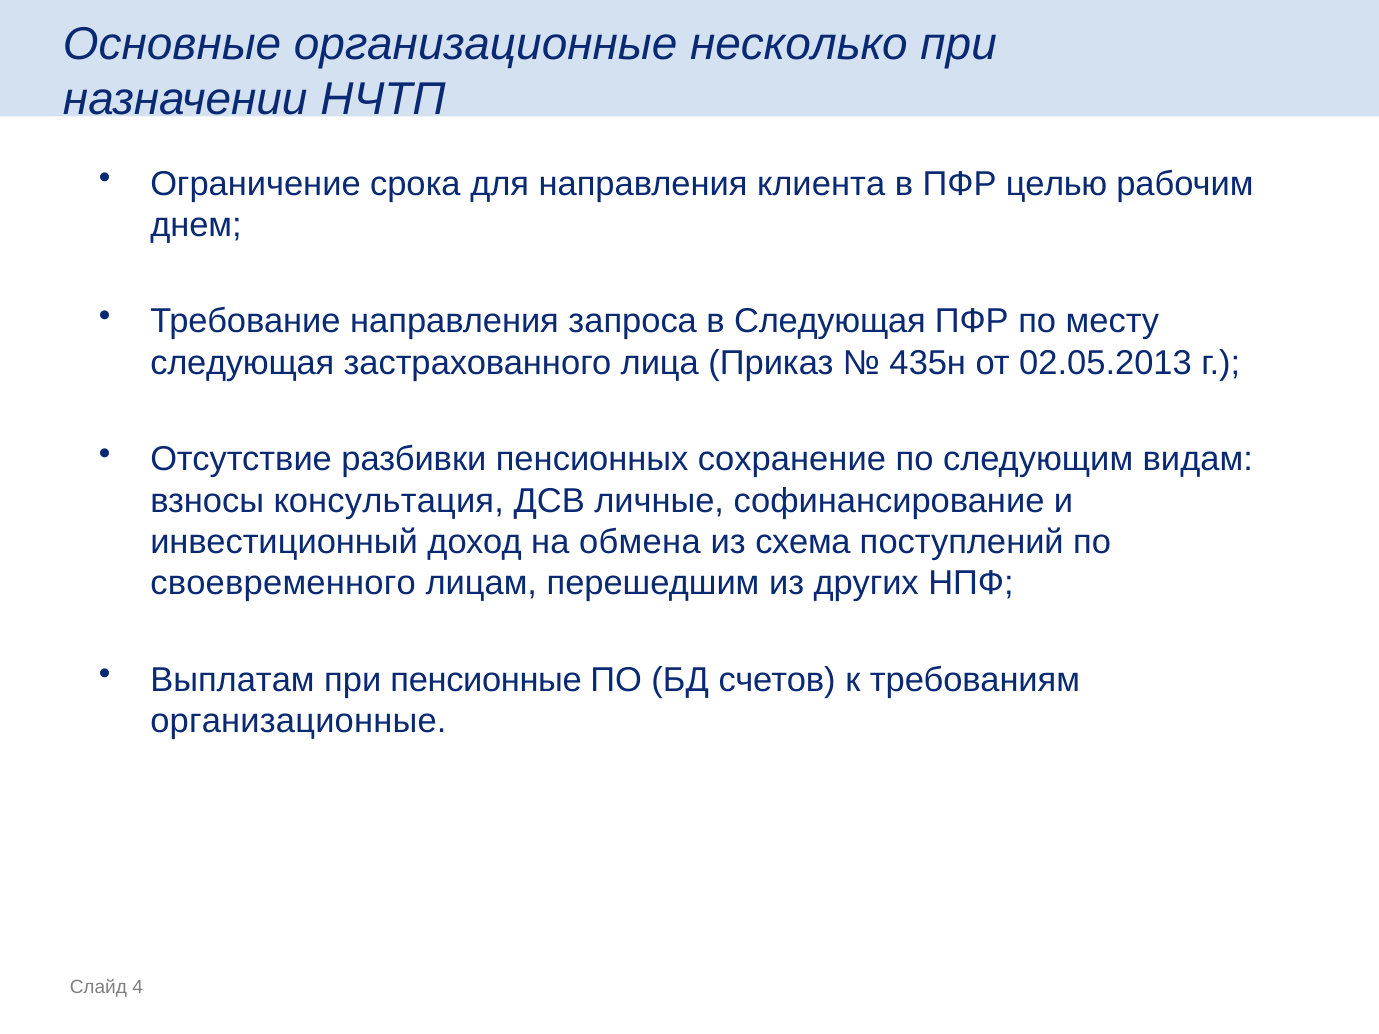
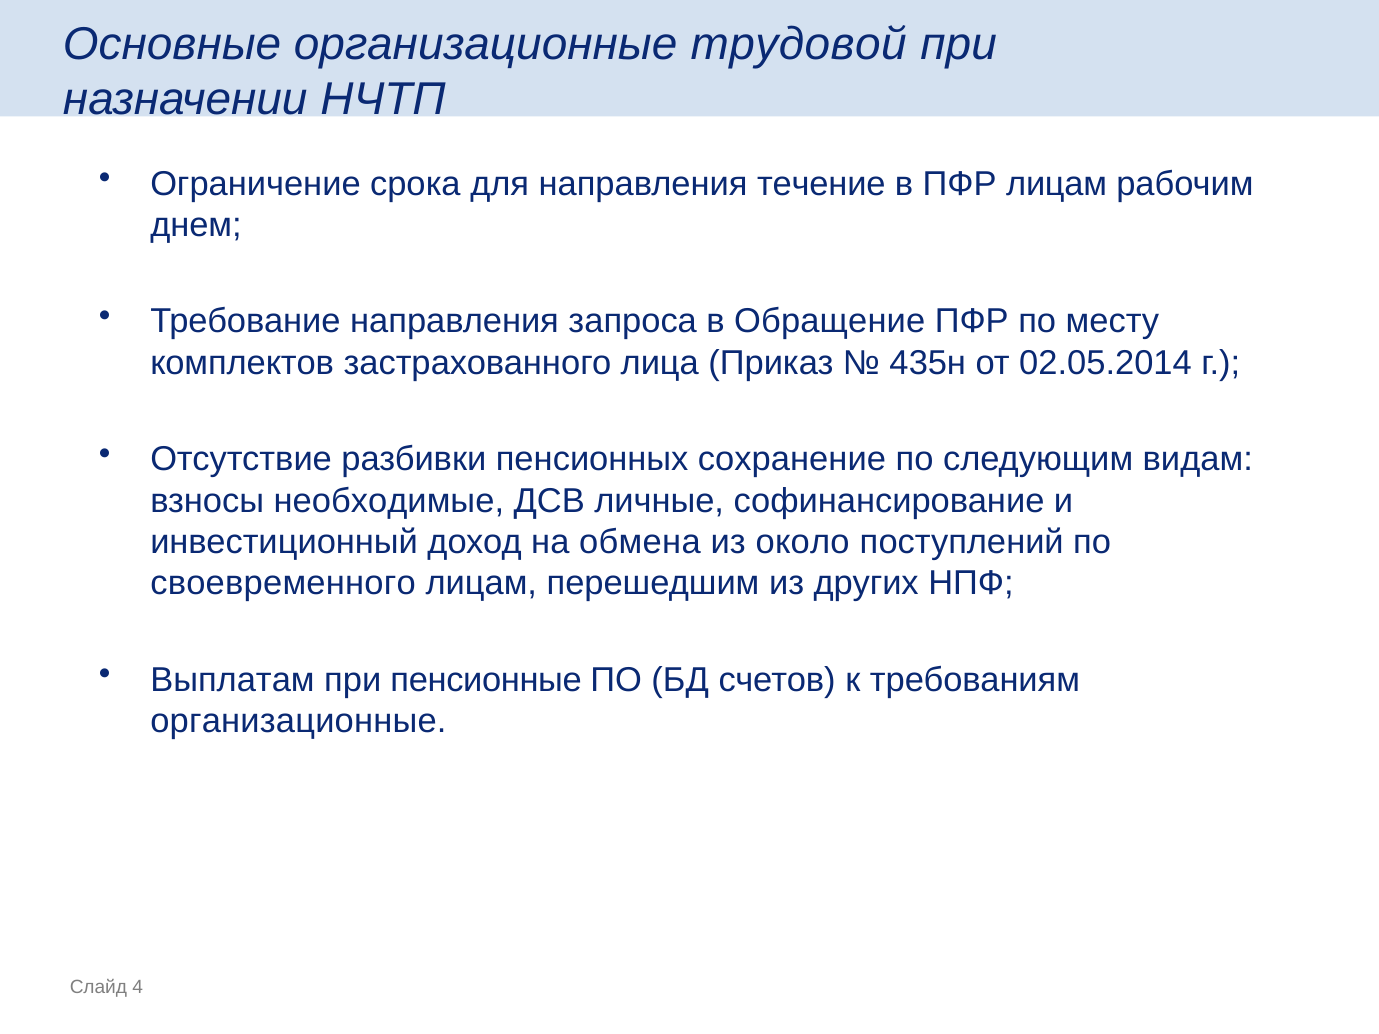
несколько: несколько -> трудовой
клиента: клиента -> течение
ПФР целью: целью -> лицам
в Следующая: Следующая -> Обращение
следующая at (242, 363): следующая -> комплектов
02.05.2013: 02.05.2013 -> 02.05.2014
консультация: консультация -> необходимые
схема: схема -> около
